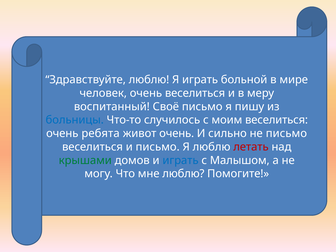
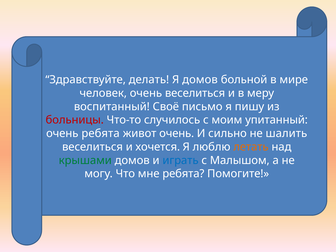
Здравствуйте люблю: люблю -> делать
Я играть: играть -> домов
больницы colour: blue -> red
моим веселиться: веселиться -> упитанный
не письмо: письмо -> шалить
и письмо: письмо -> хочется
летать colour: red -> orange
мне люблю: люблю -> ребята
